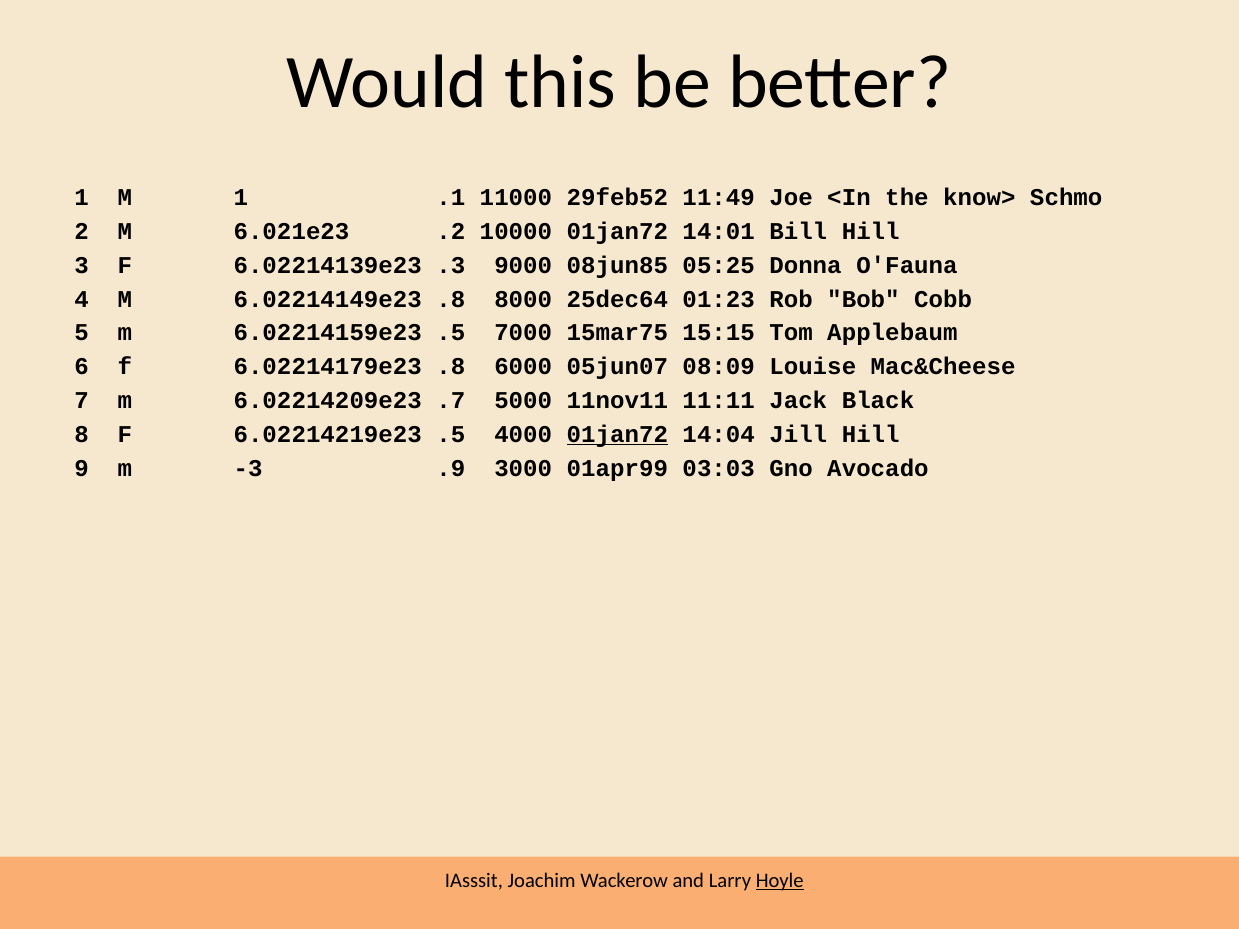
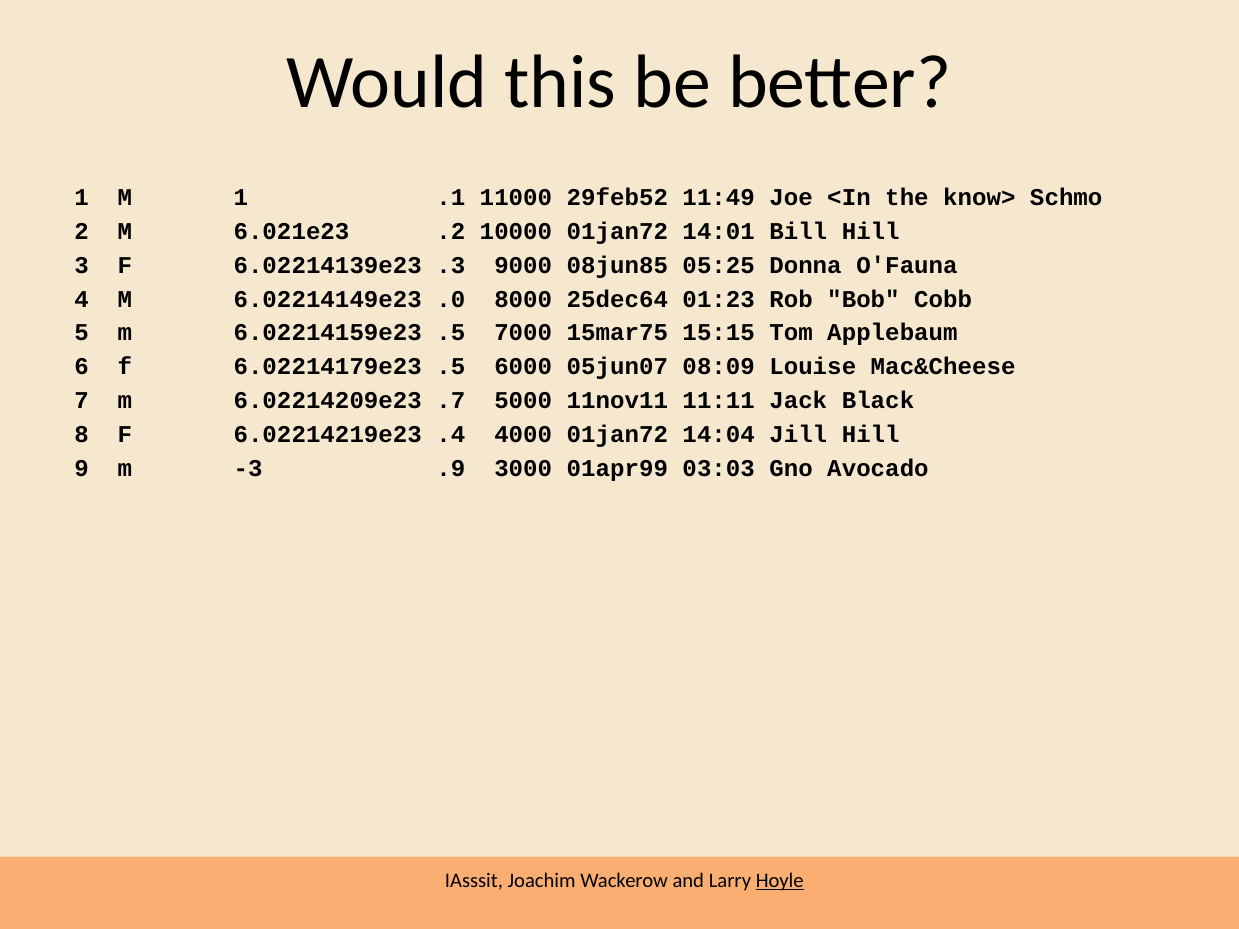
6.02214149e23 .8: .8 -> .0
6.02214179e23 .8: .8 -> .5
6.02214219e23 .5: .5 -> .4
01jan72 at (617, 435) underline: present -> none
